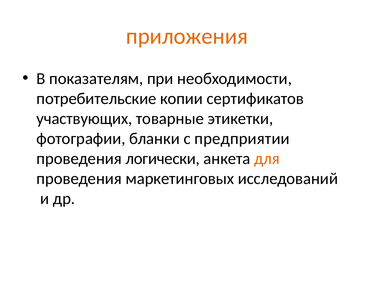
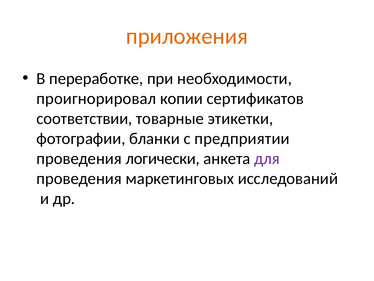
показателям: показателям -> переработке
потребительские: потребительские -> проигнорировал
участвующих: участвующих -> соответствии
для colour: orange -> purple
